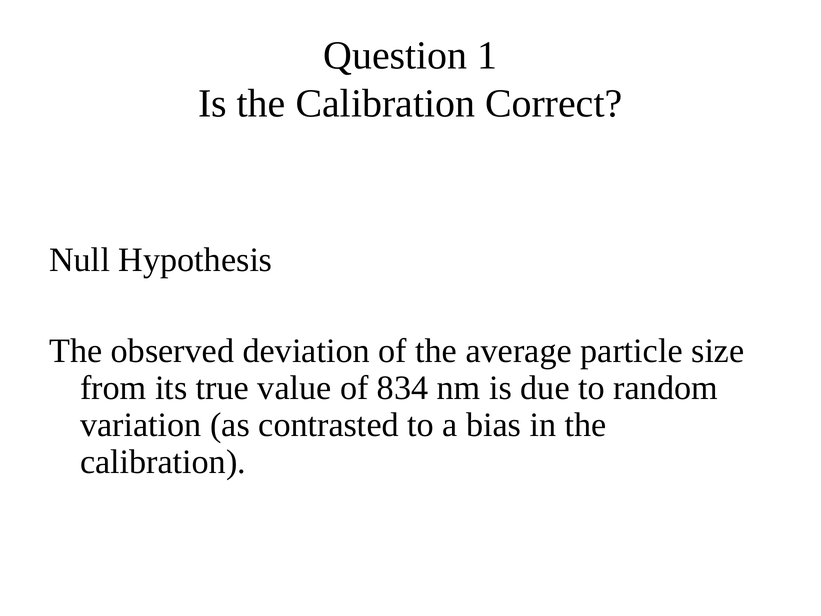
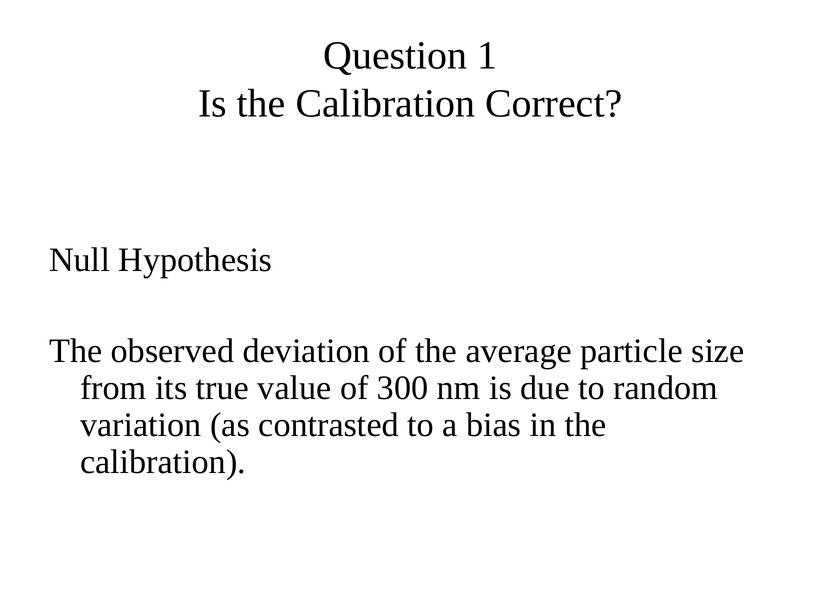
834: 834 -> 300
